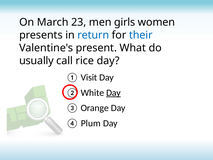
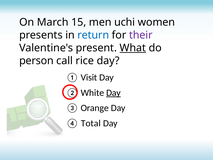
23: 23 -> 15
girls: girls -> uchi
their colour: blue -> purple
What underline: none -> present
usually: usually -> person
Plum: Plum -> Total
